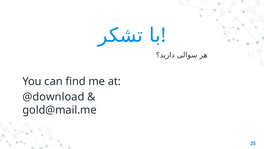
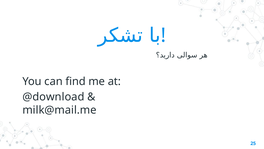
gold@mail.me: gold@mail.me -> milk@mail.me
